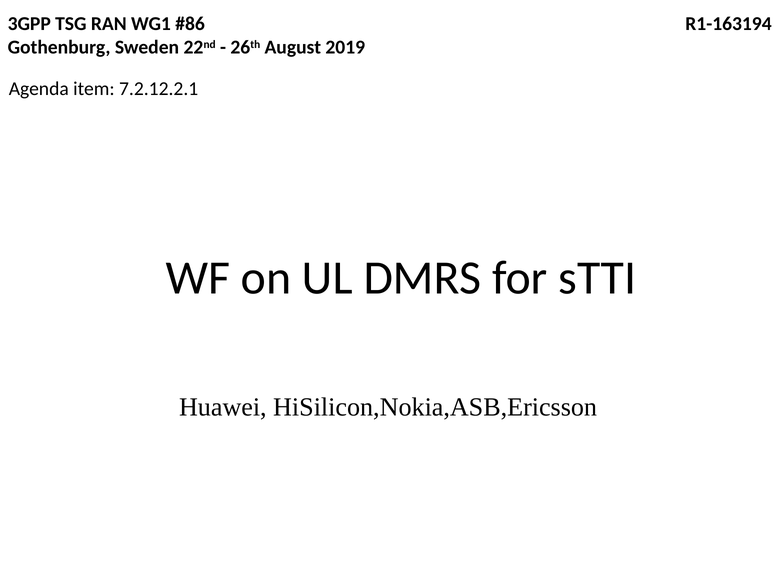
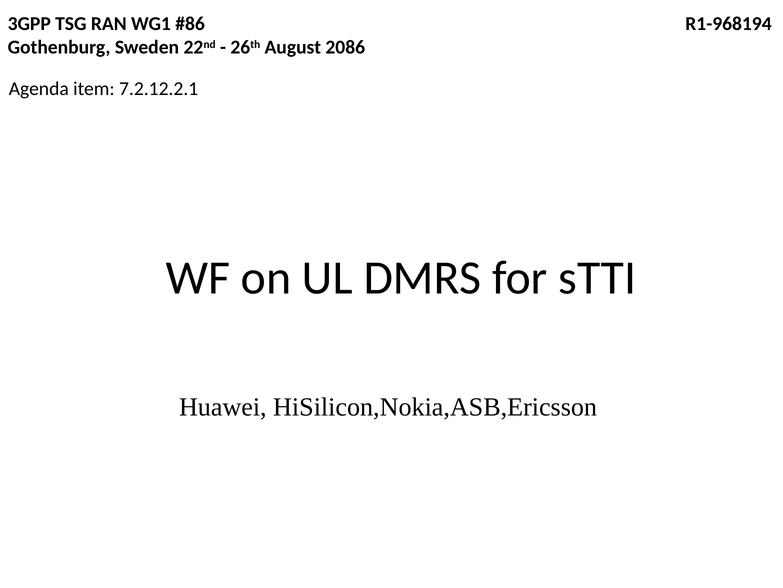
R1-163194: R1-163194 -> R1-968194
2019: 2019 -> 2086
